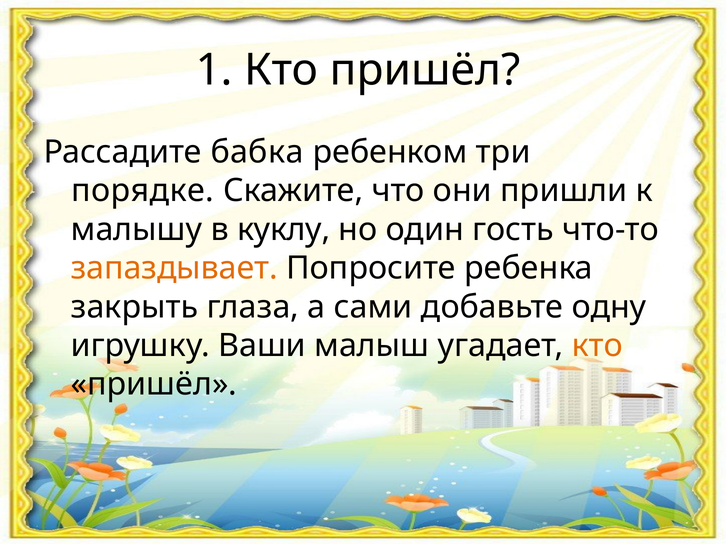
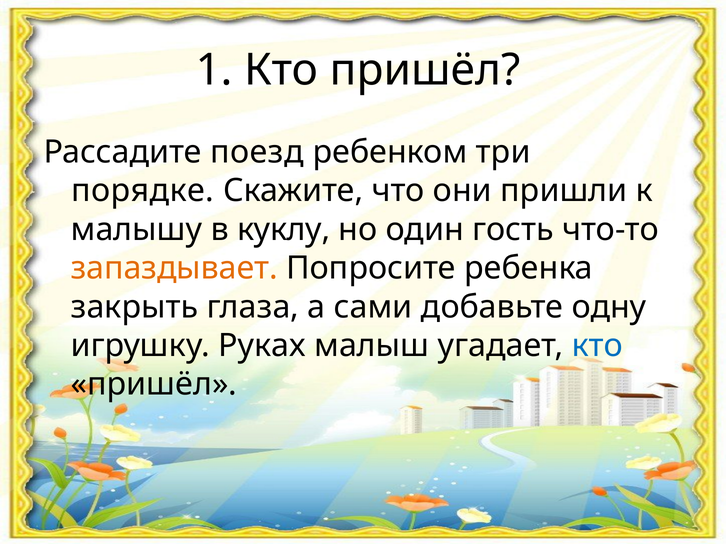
бабка: бабка -> поезд
Ваши: Ваши -> Руках
кто at (597, 346) colour: orange -> blue
